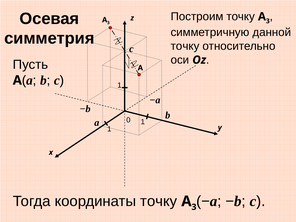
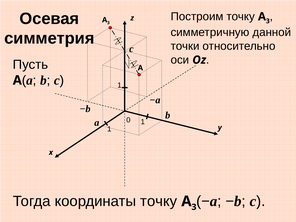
точку at (185, 46): точку -> точки
